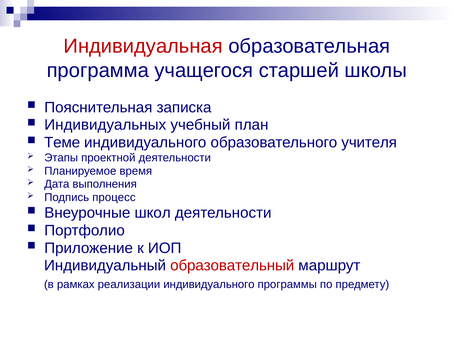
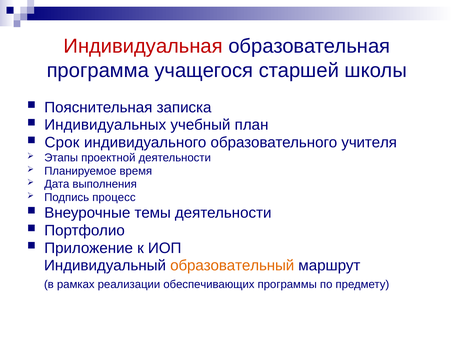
Теме: Теме -> Срок
школ: школ -> темы
образовательный colour: red -> orange
реализации индивидуального: индивидуального -> обеспечивающих
